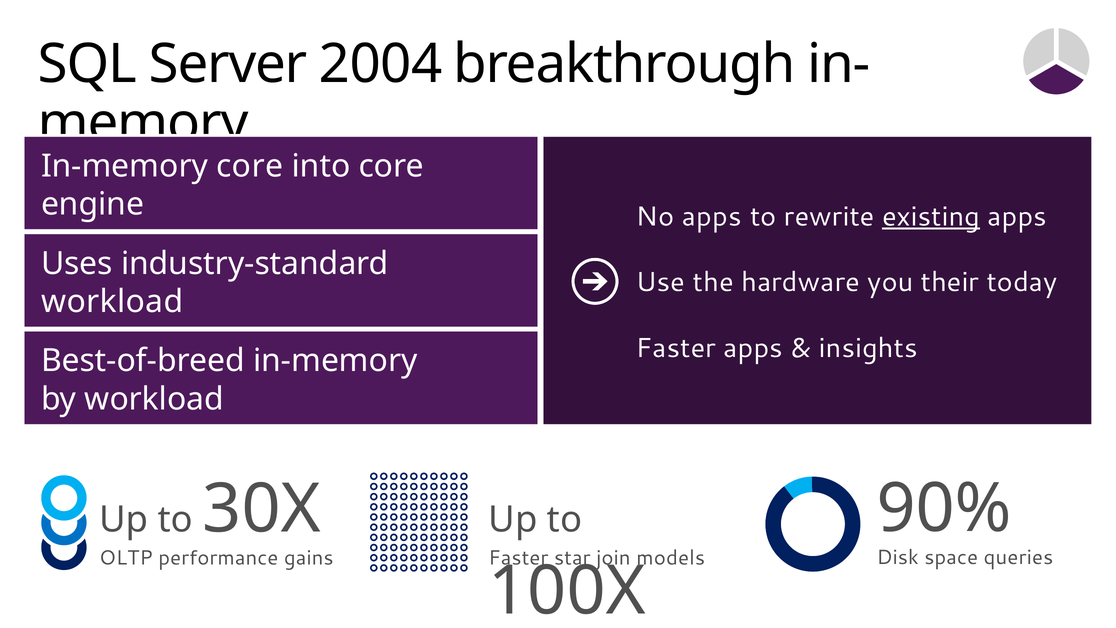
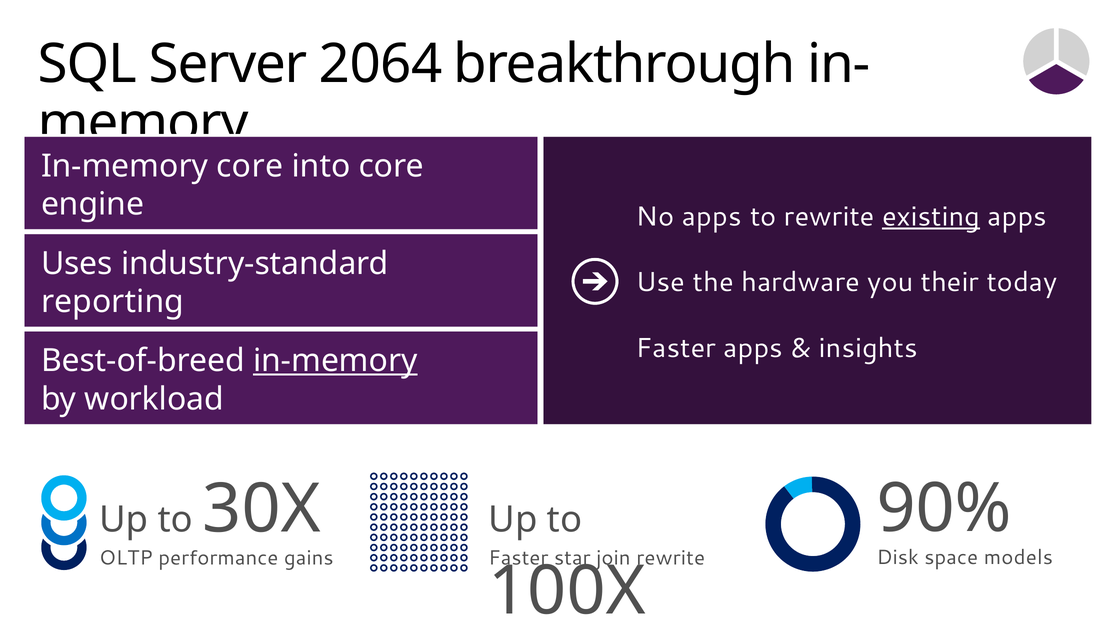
2004: 2004 -> 2064
workload at (112, 302): workload -> reporting
in-memory at (335, 361) underline: none -> present
queries: queries -> models
join models: models -> rewrite
